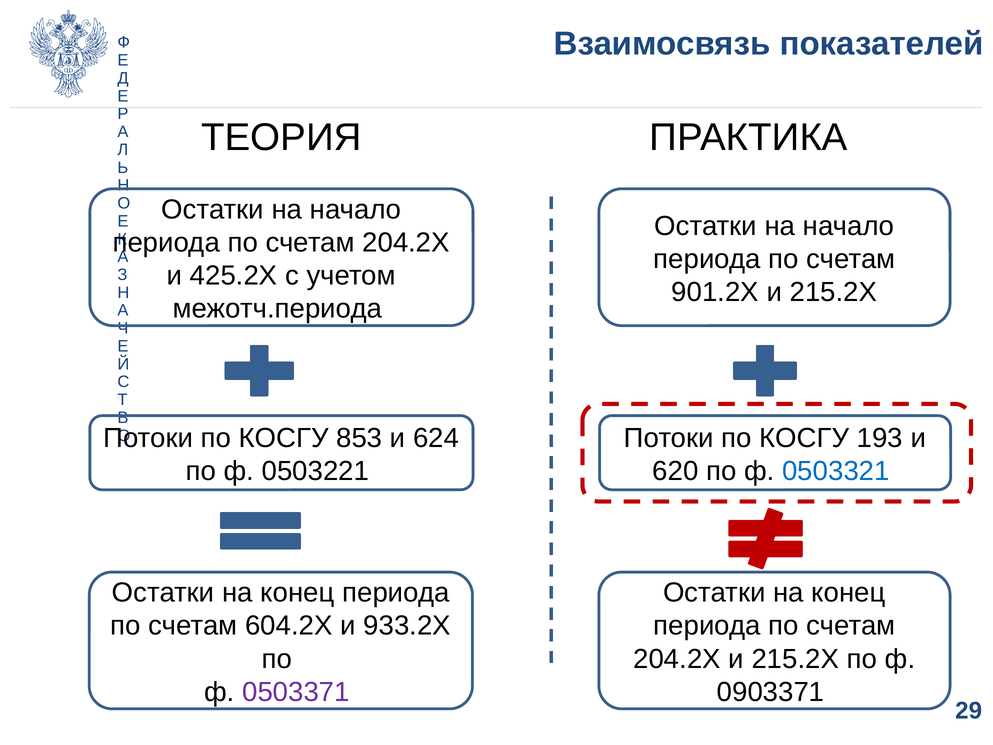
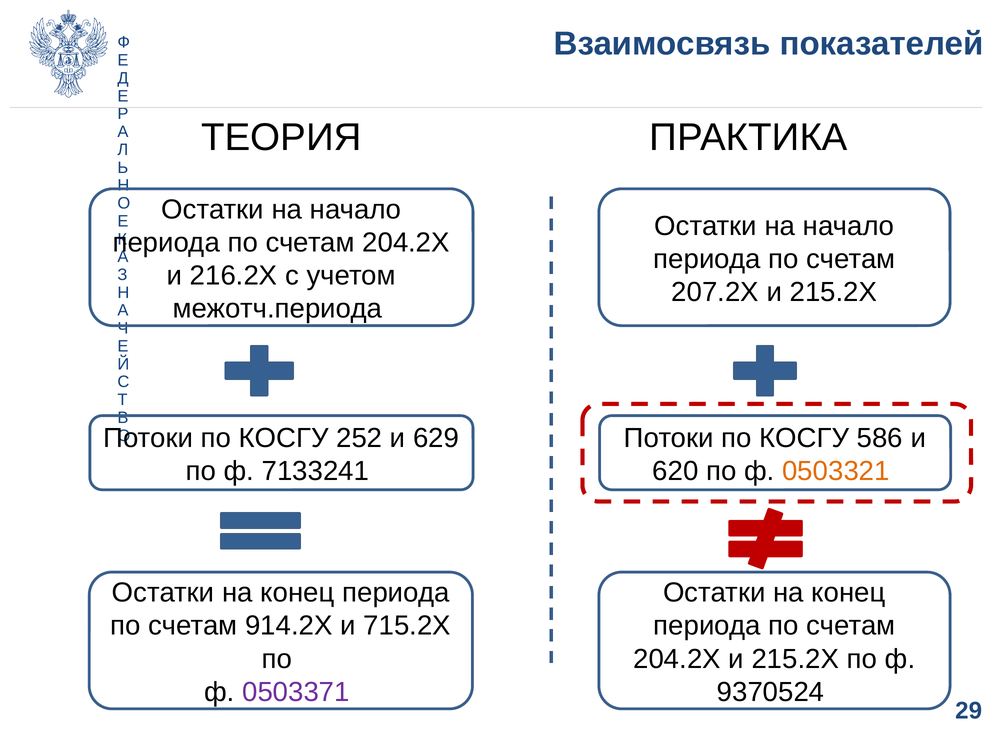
425.2Х: 425.2Х -> 216.2Х
901.2Х: 901.2Х -> 207.2Х
853: 853 -> 252
624: 624 -> 629
193: 193 -> 586
0503221: 0503221 -> 7133241
0503321 colour: blue -> orange
604.2Х: 604.2Х -> 914.2Х
933.2Х: 933.2Х -> 715.2Х
0903371: 0903371 -> 9370524
